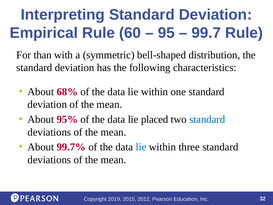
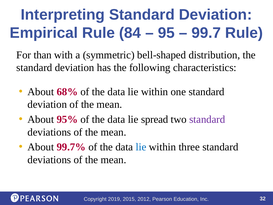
60: 60 -> 84
placed: placed -> spread
standard at (207, 119) colour: blue -> purple
